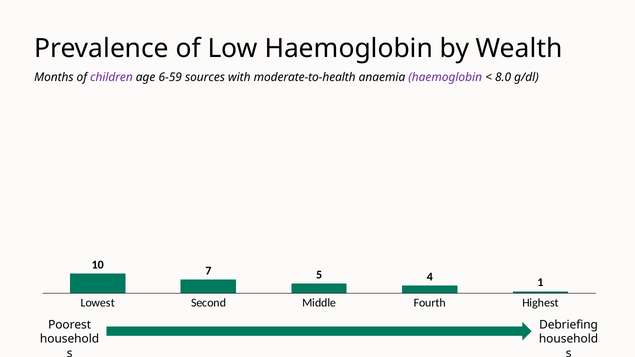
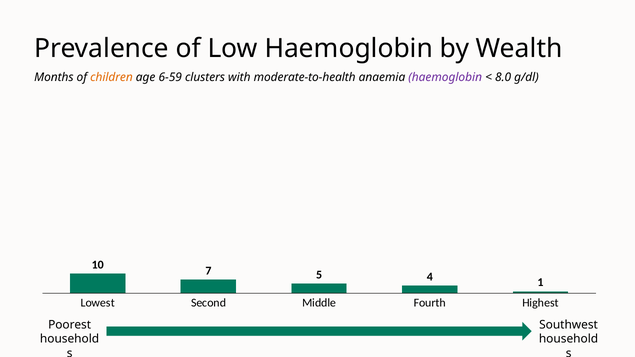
children colour: purple -> orange
sources: sources -> clusters
Debriefing: Debriefing -> Southwest
